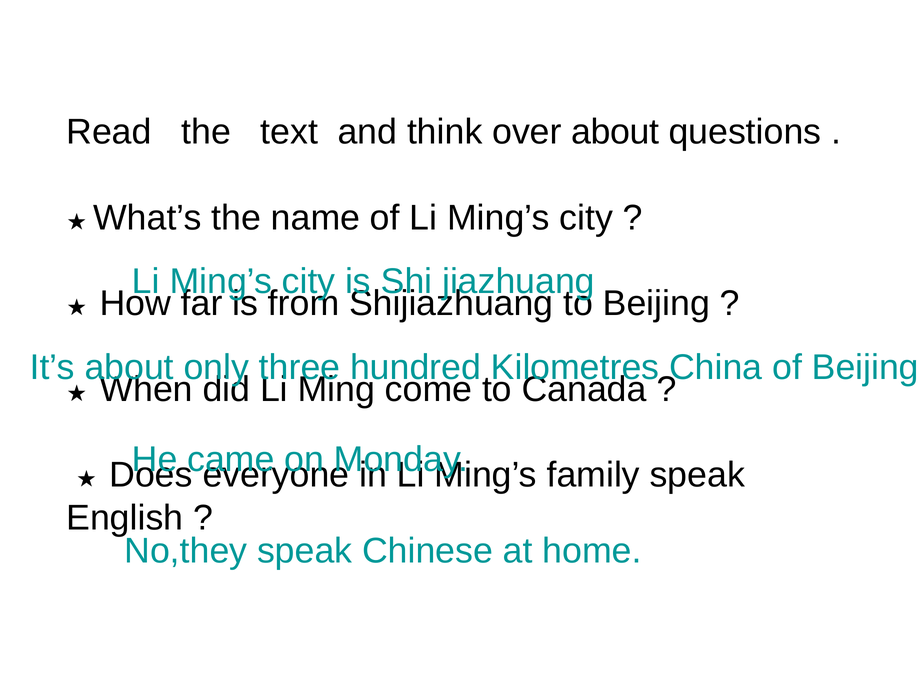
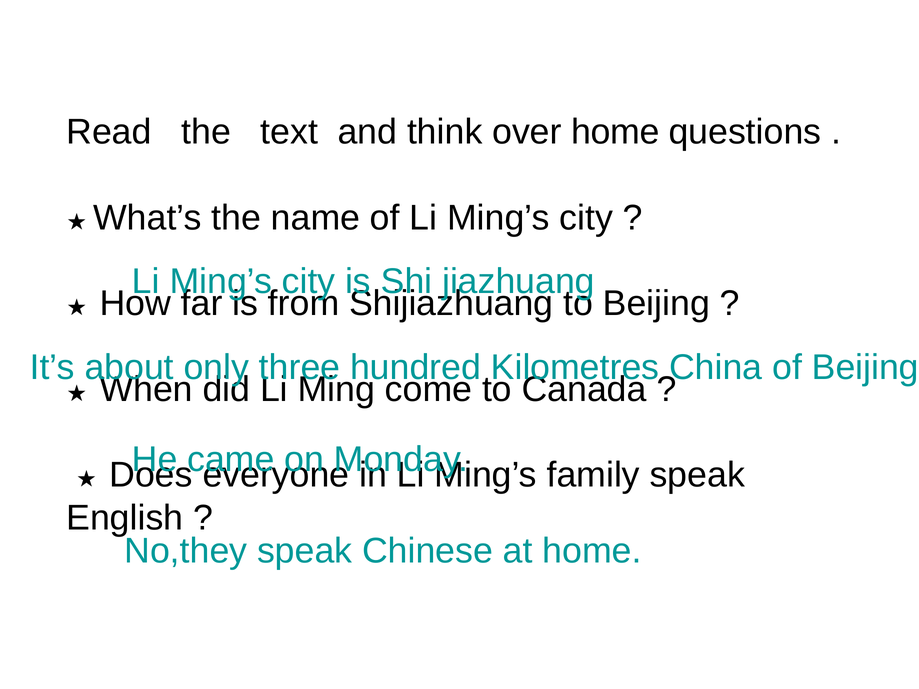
over about: about -> home
